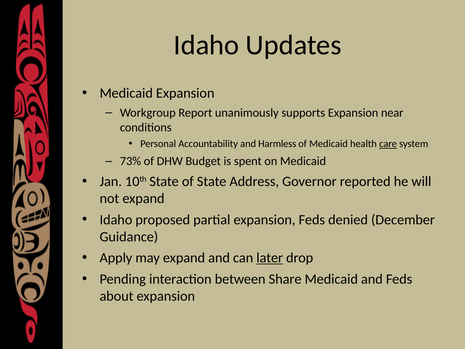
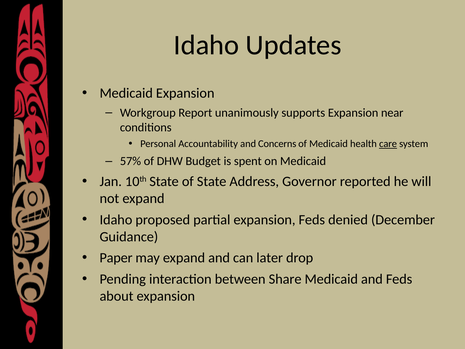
Harmless: Harmless -> Concerns
73%: 73% -> 57%
Apply: Apply -> Paper
later underline: present -> none
